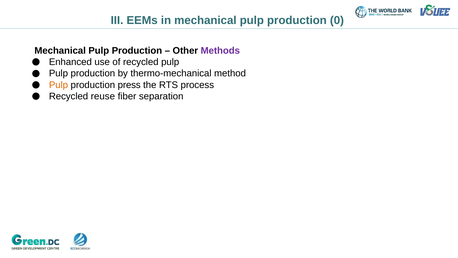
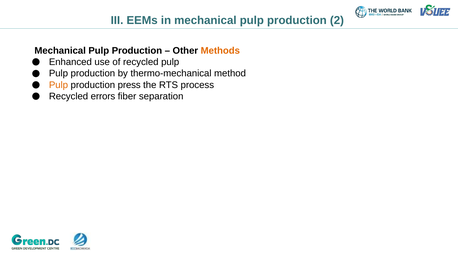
0: 0 -> 2
Methods colour: purple -> orange
reuse: reuse -> errors
